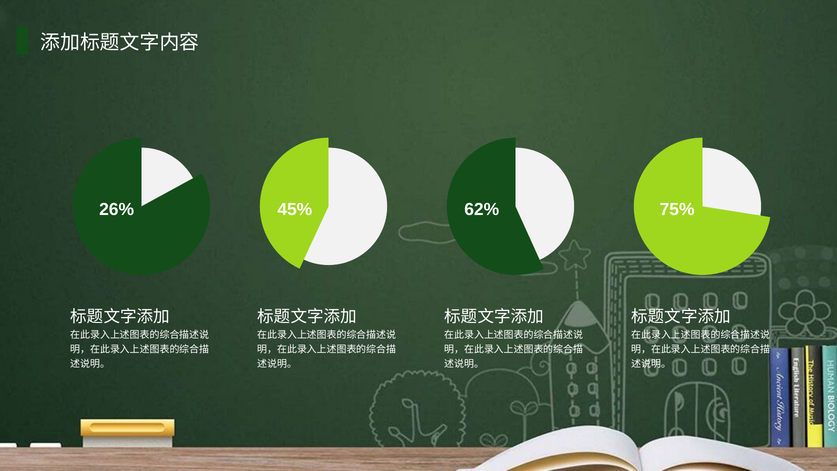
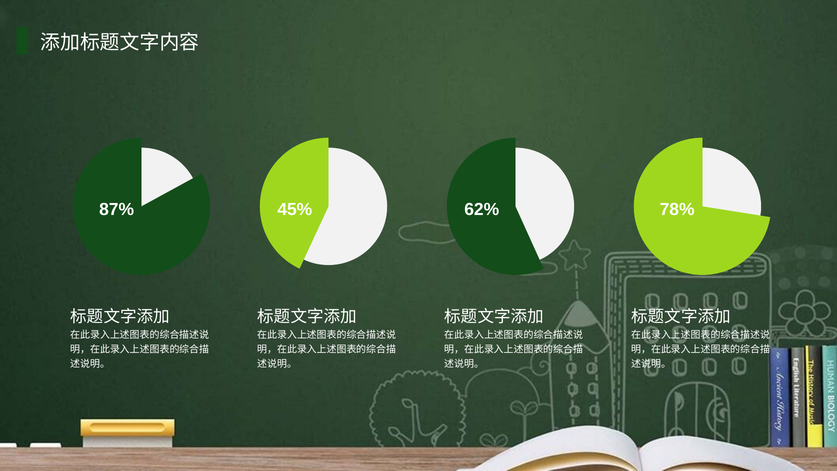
26%: 26% -> 87%
75%: 75% -> 78%
